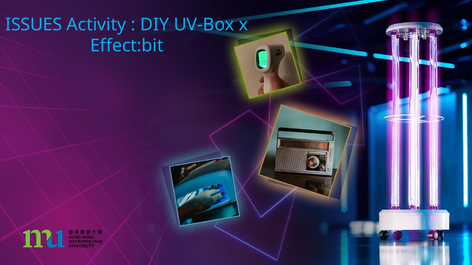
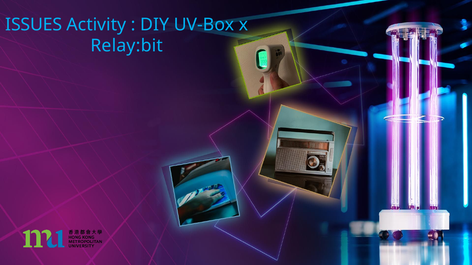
Effect:bit: Effect:bit -> Relay:bit
